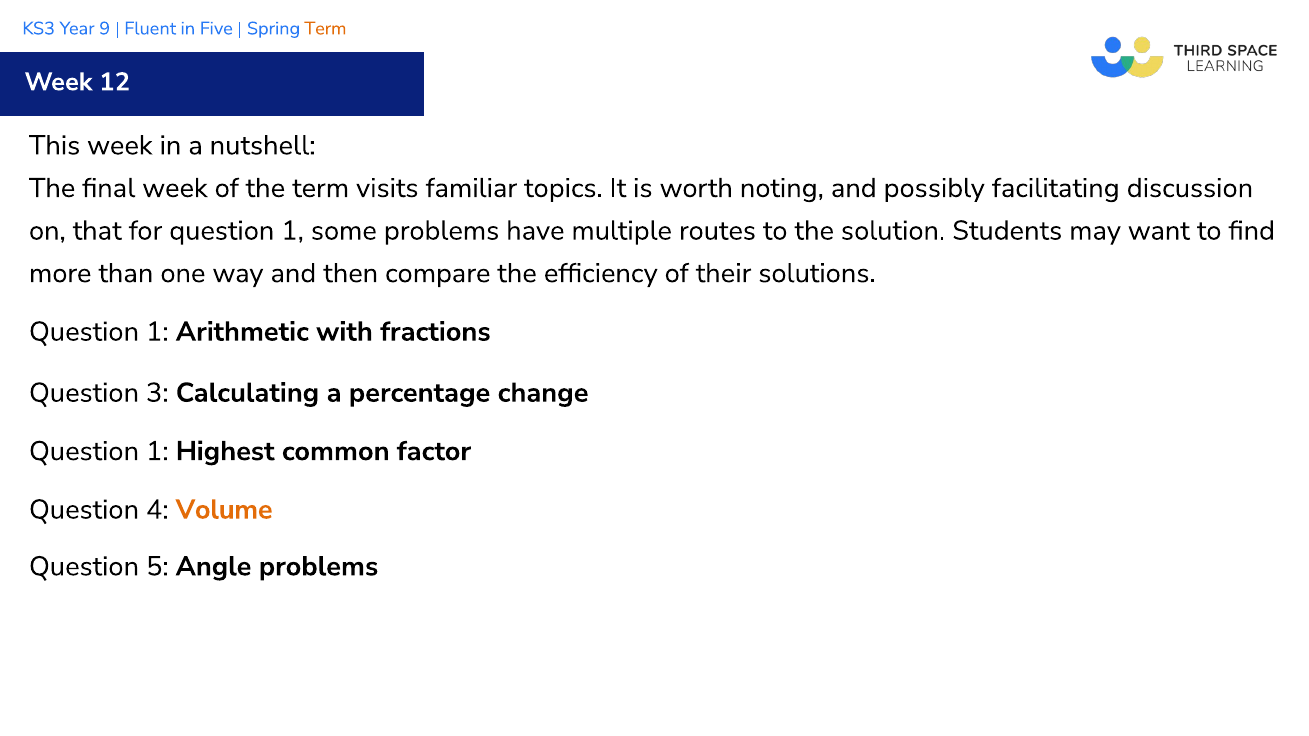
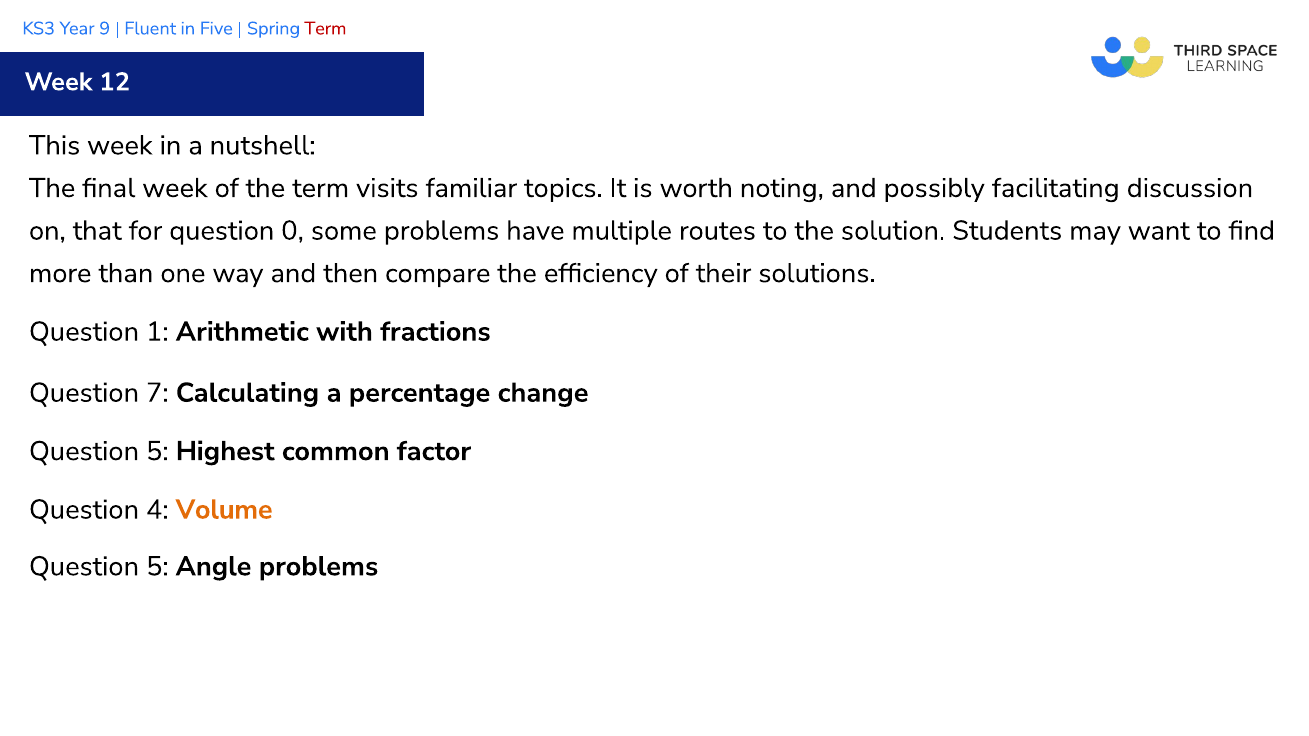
Term at (325, 28) colour: orange -> red
for question 1: 1 -> 0
3: 3 -> 7
1 at (157, 451): 1 -> 5
